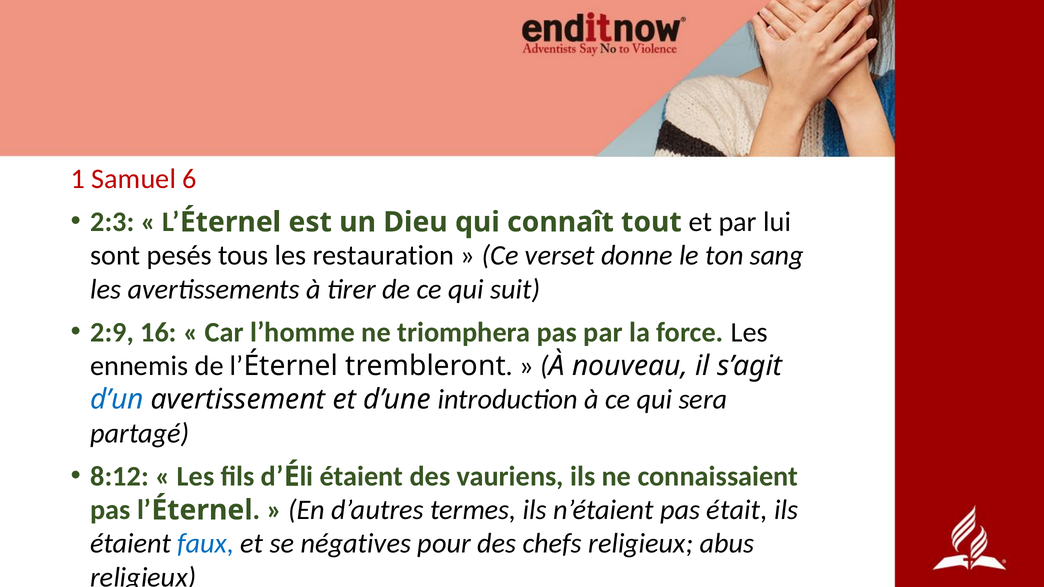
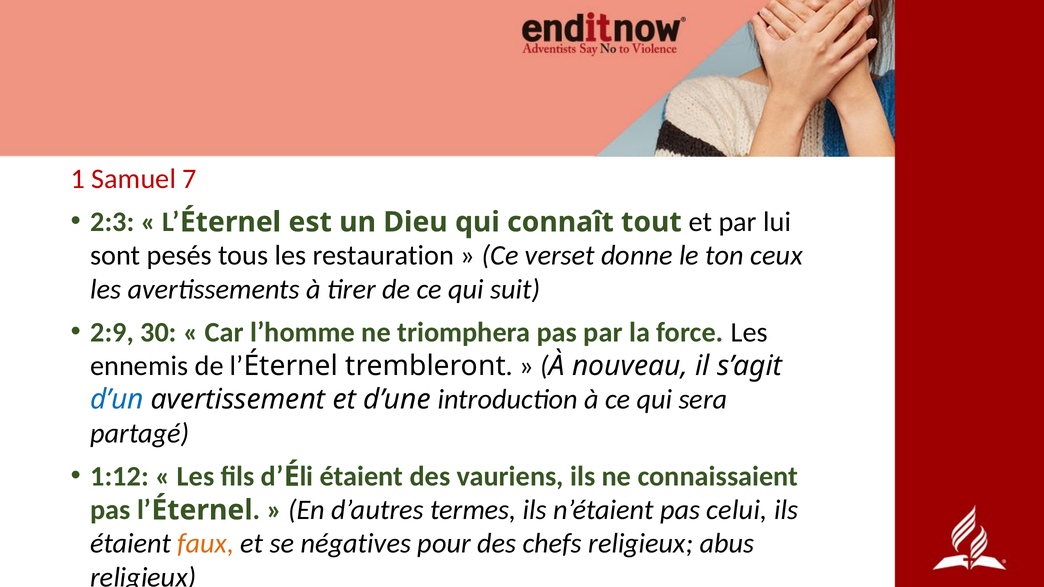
6: 6 -> 7
sang: sang -> ceux
16: 16 -> 30
8:12: 8:12 -> 1:12
était: était -> celui
faux colour: blue -> orange
